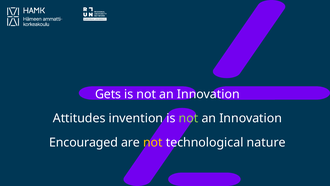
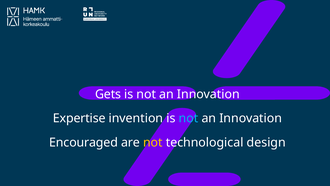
Attitudes: Attitudes -> Expertise
not at (189, 118) colour: light green -> light blue
nature: nature -> design
